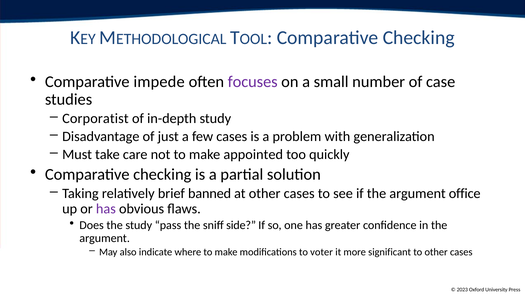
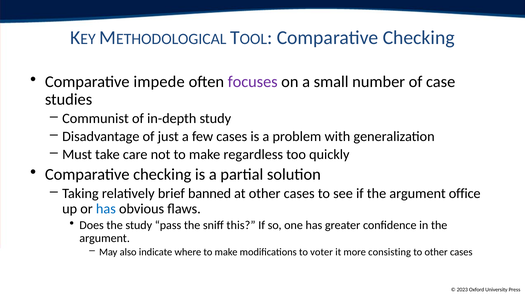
Corporatist: Corporatist -> Communist
appointed: appointed -> regardless
has at (106, 209) colour: purple -> blue
side: side -> this
significant: significant -> consisting
